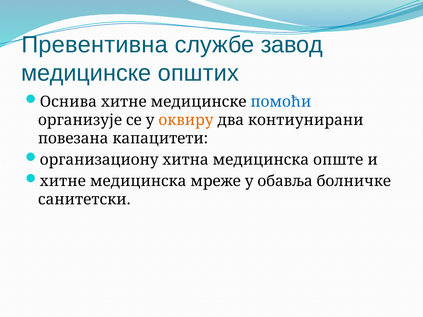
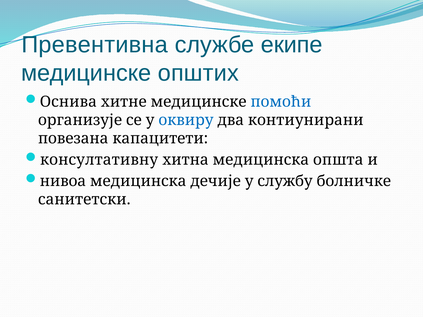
завод: завод -> екипе
оквиру colour: orange -> blue
организациону: организациону -> консултативну
опште: опште -> општа
хитне at (63, 181): хитне -> нивоа
мреже: мреже -> дечије
обавља: обавља -> службу
